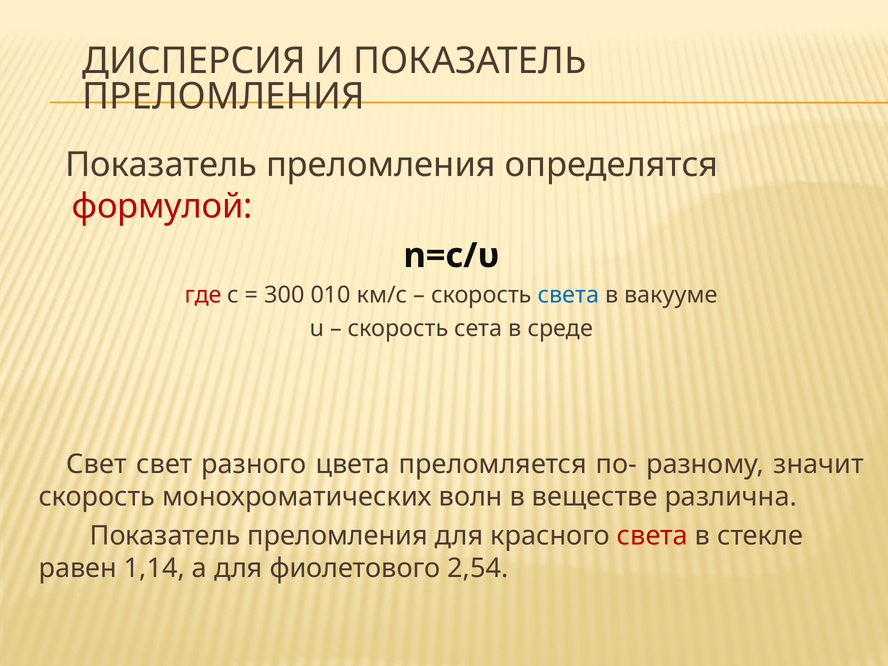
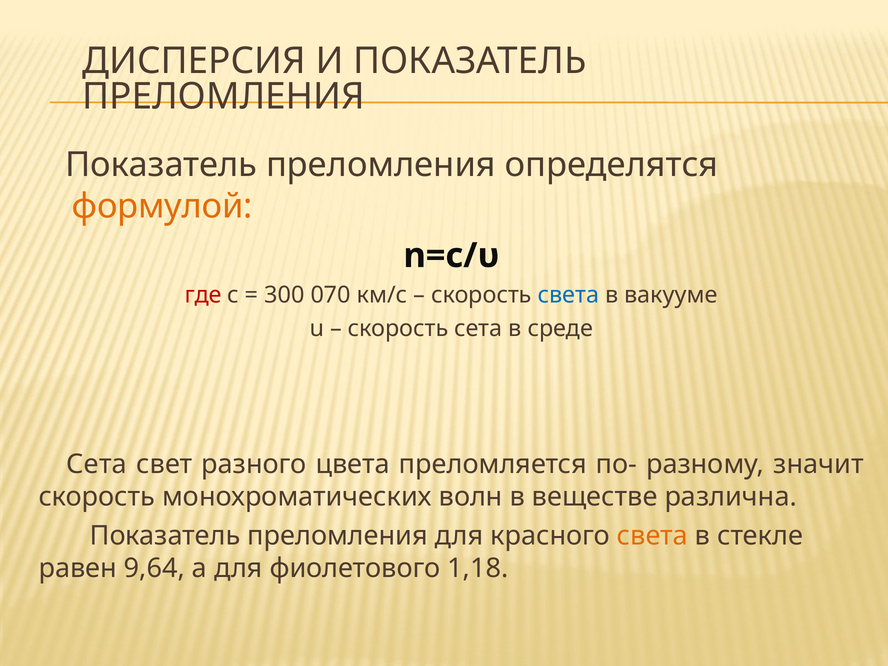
формулой colour: red -> orange
010: 010 -> 070
Свет at (97, 464): Свет -> Сета
света at (653, 536) colour: red -> orange
1,14: 1,14 -> 9,64
2,54: 2,54 -> 1,18
